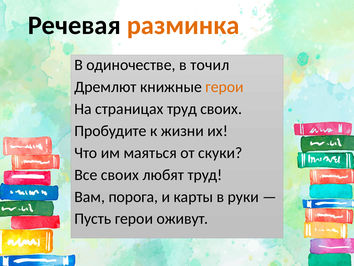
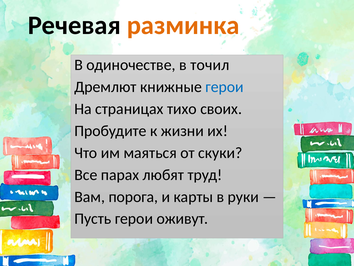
герои at (224, 87) colour: orange -> blue
страницах труд: труд -> тихо
Все своих: своих -> парах
